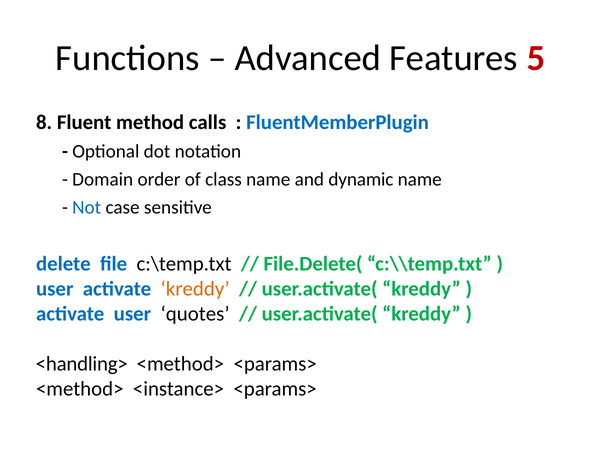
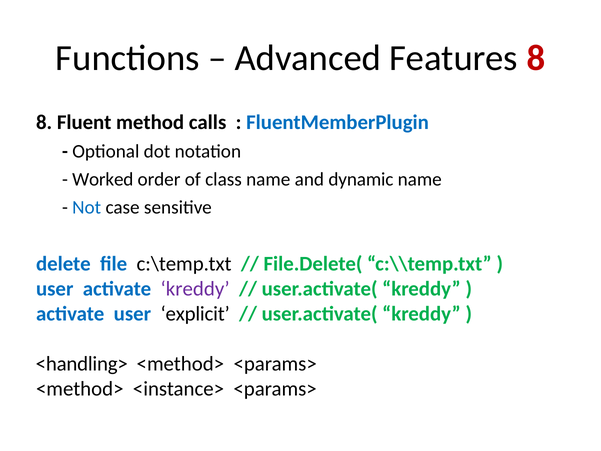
Features 5: 5 -> 8
Domain: Domain -> Worked
kreddy at (195, 289) colour: orange -> purple
quotes: quotes -> explicit
